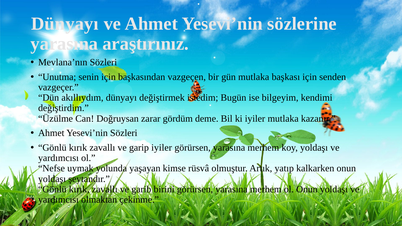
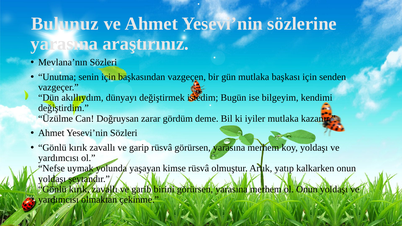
Dünyayı at (65, 24): Dünyayı -> Bulunuz
garip iyiler: iyiler -> rüsvâ
